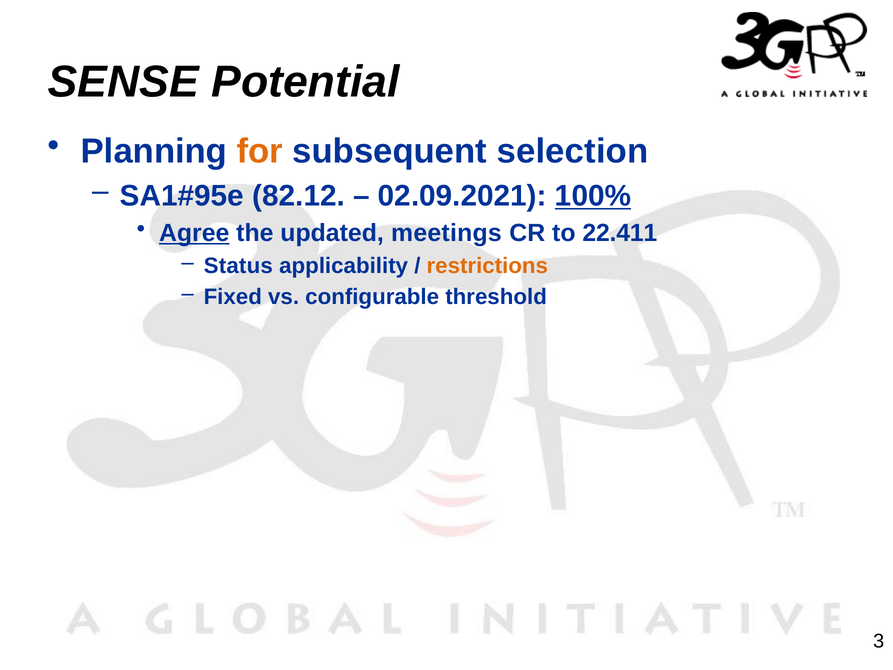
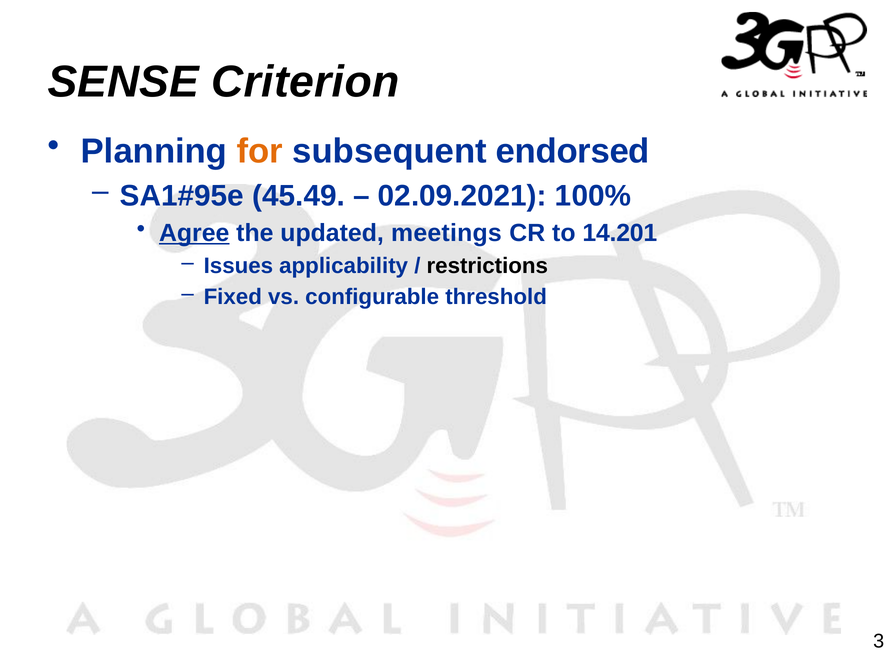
Potential: Potential -> Criterion
selection: selection -> endorsed
82.12: 82.12 -> 45.49
100% underline: present -> none
22.411: 22.411 -> 14.201
Status: Status -> Issues
restrictions colour: orange -> black
